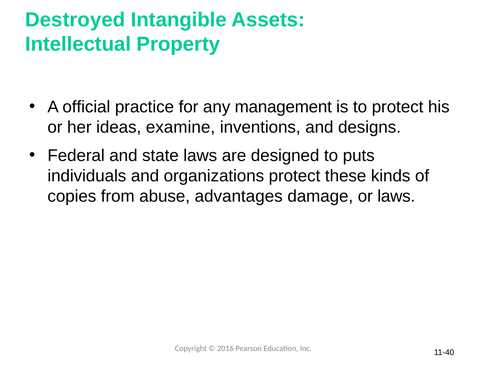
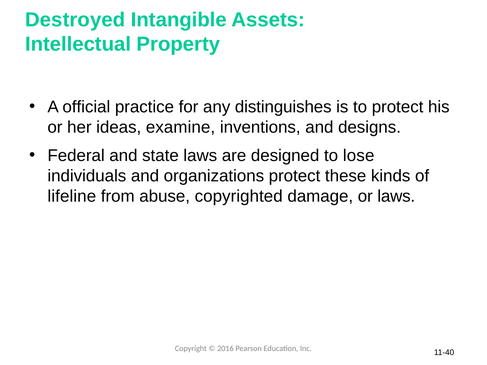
management: management -> distinguishes
puts: puts -> lose
copies: copies -> lifeline
advantages: advantages -> copyrighted
